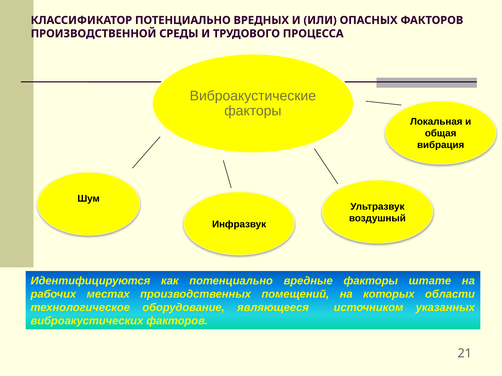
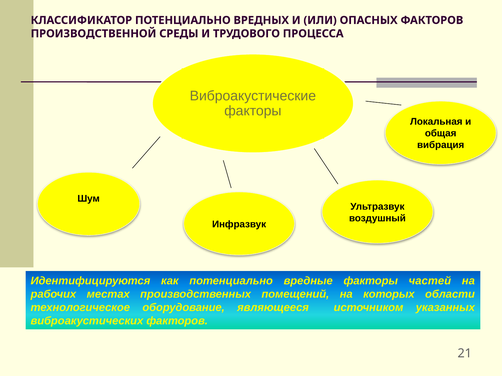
штате: штате -> частей
